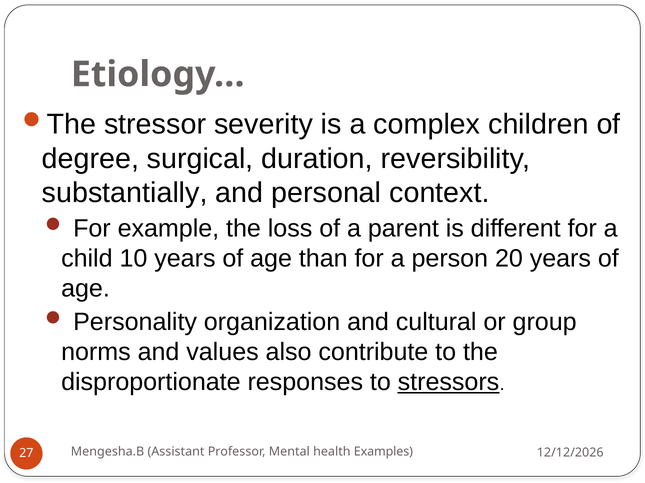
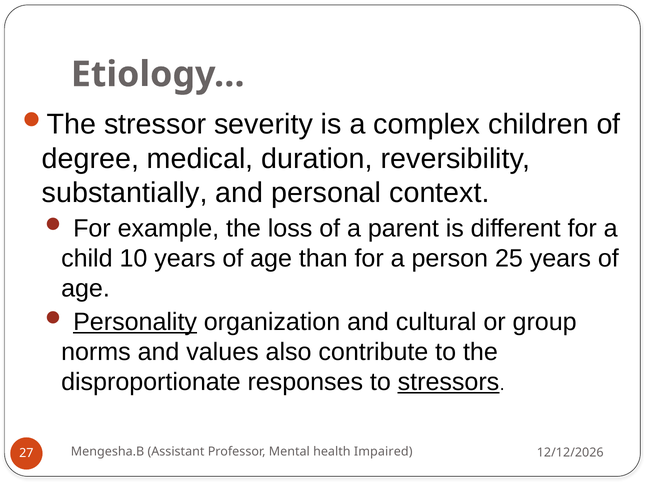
surgical: surgical -> medical
20: 20 -> 25
Personality underline: none -> present
Examples: Examples -> Impaired
